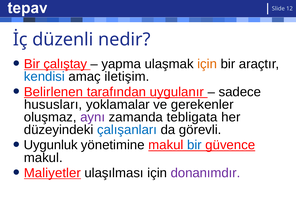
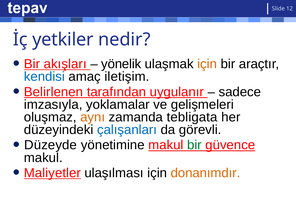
düzenli: düzenli -> yetkiler
çalıştay: çalıştay -> akışları
yapma: yapma -> yönelik
hususları: hususları -> imzasıyla
gerekenler: gerekenler -> gelişmeleri
aynı colour: purple -> orange
Uygunluk: Uygunluk -> Düzeyde
bir at (194, 145) colour: blue -> green
donanımdır colour: purple -> orange
